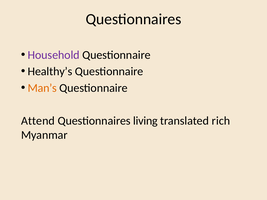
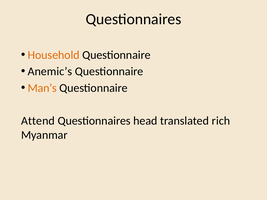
Household colour: purple -> orange
Healthy’s: Healthy’s -> Anemic’s
living: living -> head
